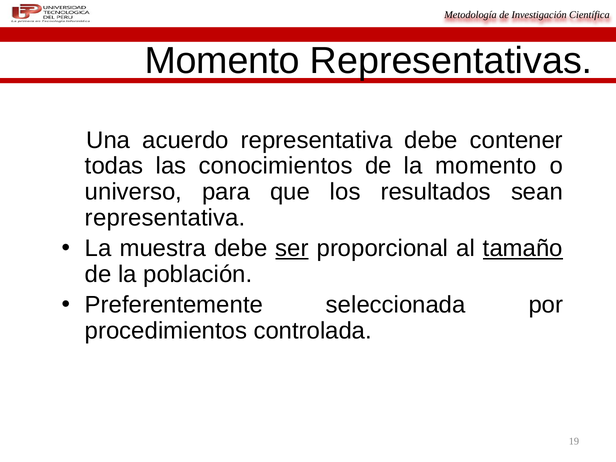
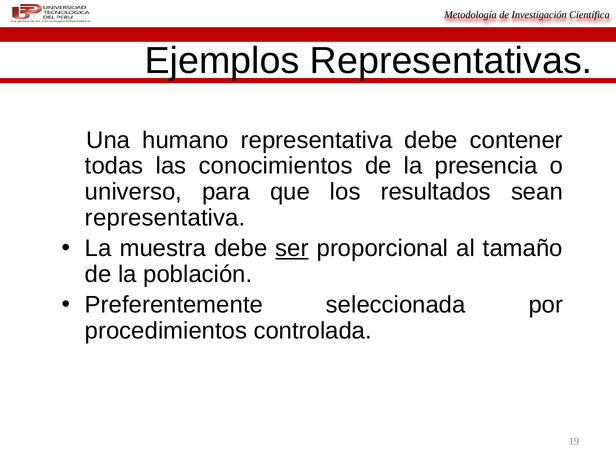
Momento at (222, 61): Momento -> Ejemplos
acuerdo: acuerdo -> humano
la momento: momento -> presencia
tamaño underline: present -> none
